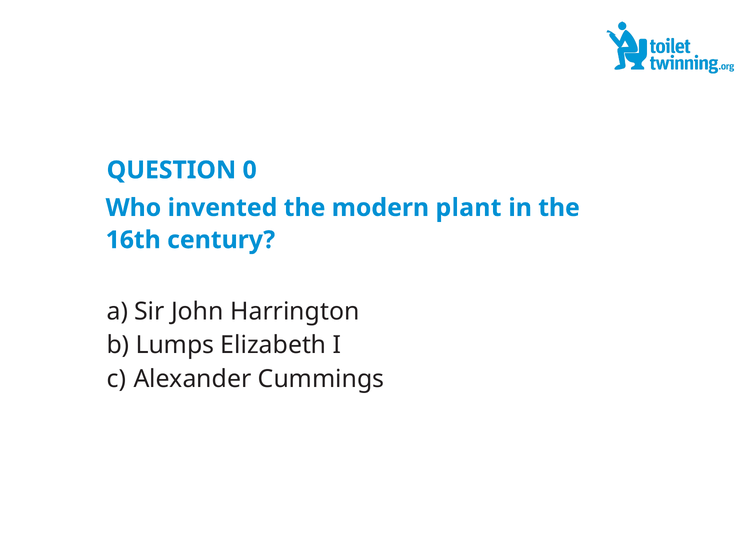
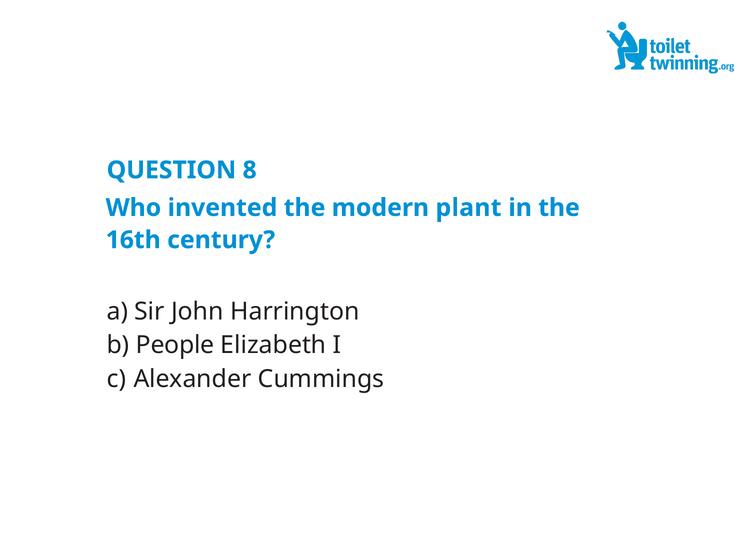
0: 0 -> 8
Lumps: Lumps -> People
